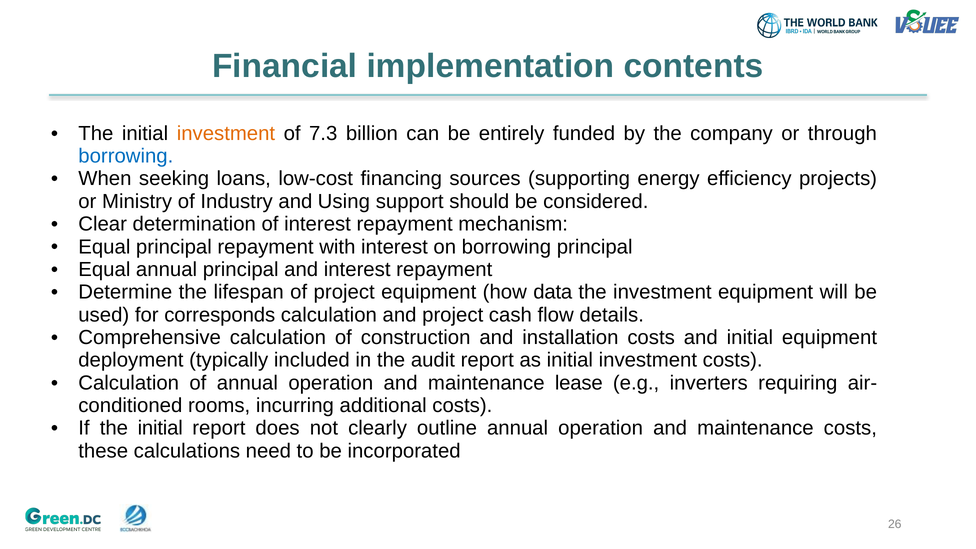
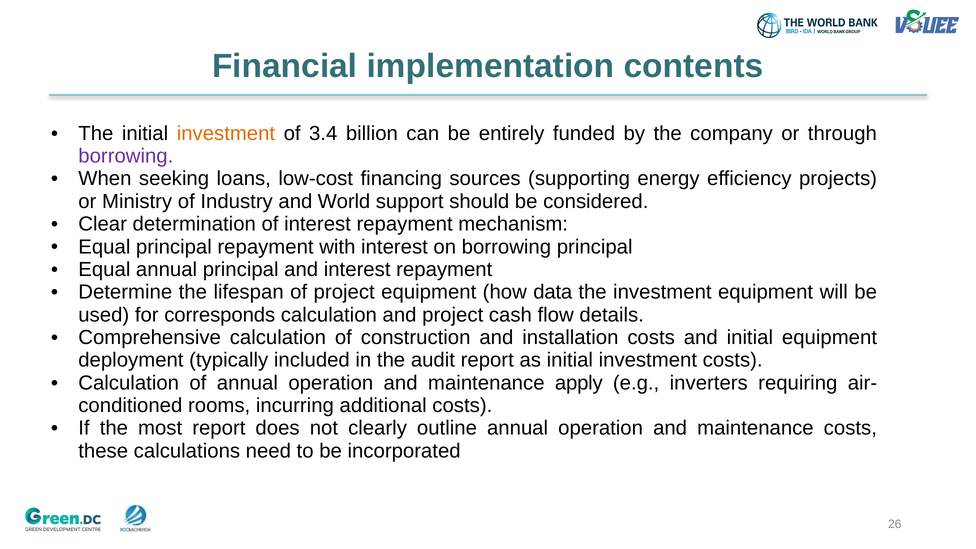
7.3: 7.3 -> 3.4
borrowing at (126, 156) colour: blue -> purple
Using: Using -> World
lease: lease -> apply
If the initial: initial -> most
